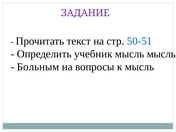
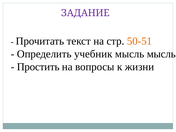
50-51 colour: blue -> orange
Больным: Больным -> Простить
к мысль: мысль -> жизни
